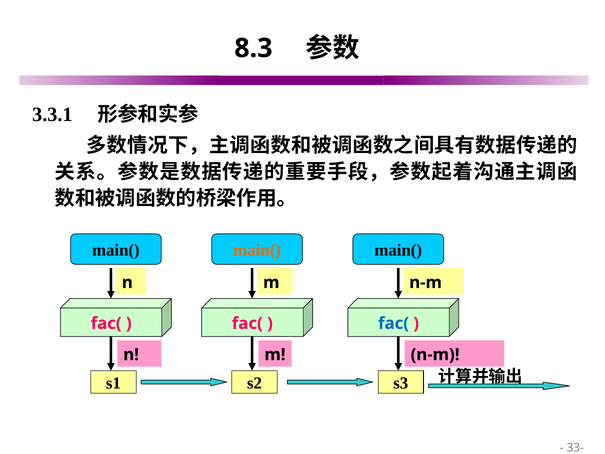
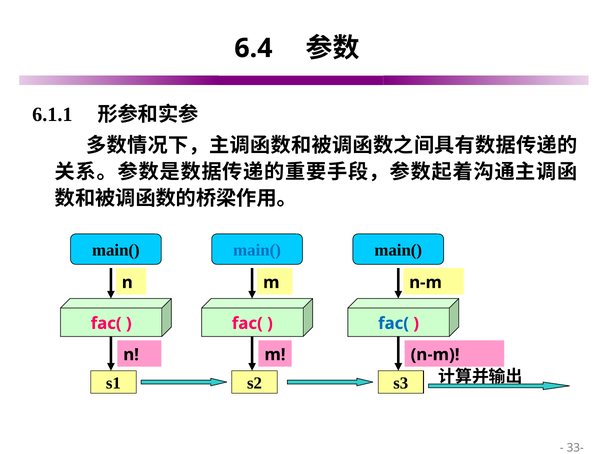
8.3: 8.3 -> 6.4
3.3.1: 3.3.1 -> 6.1.1
main( at (257, 250) colour: orange -> blue
